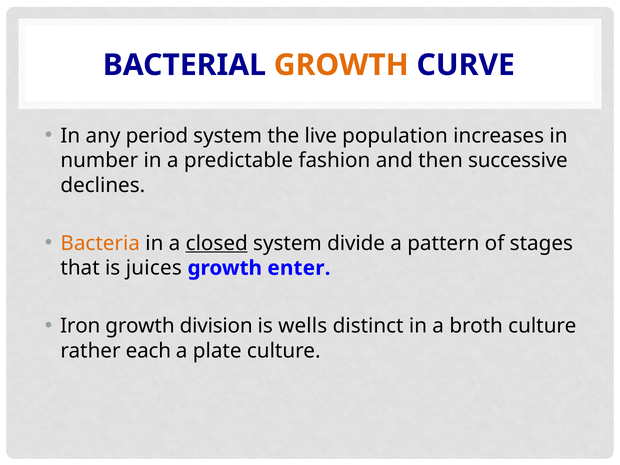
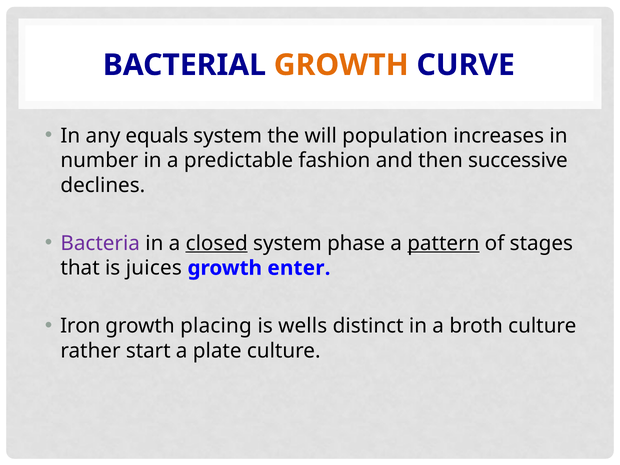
period: period -> equals
live: live -> will
Bacteria colour: orange -> purple
divide: divide -> phase
pattern underline: none -> present
division: division -> placing
each: each -> start
